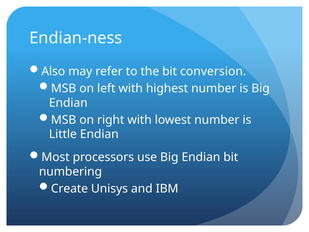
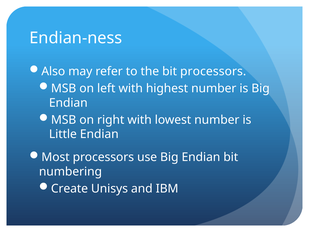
bit conversion: conversion -> processors
